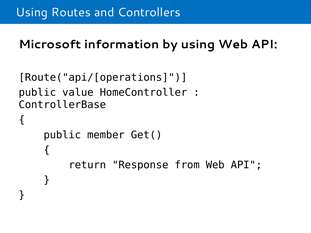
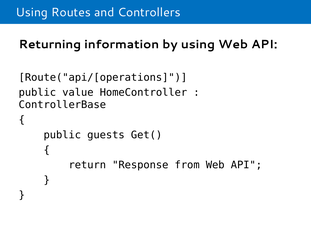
Microsoft: Microsoft -> Returning
member: member -> guests
